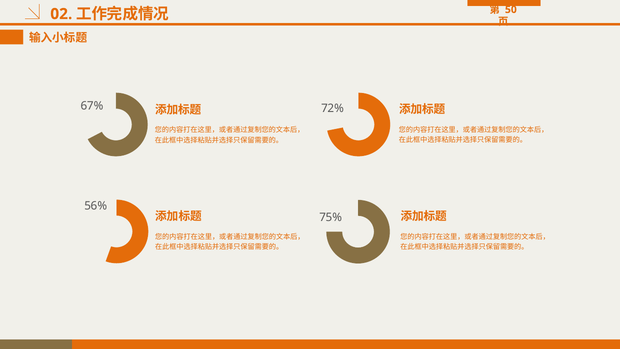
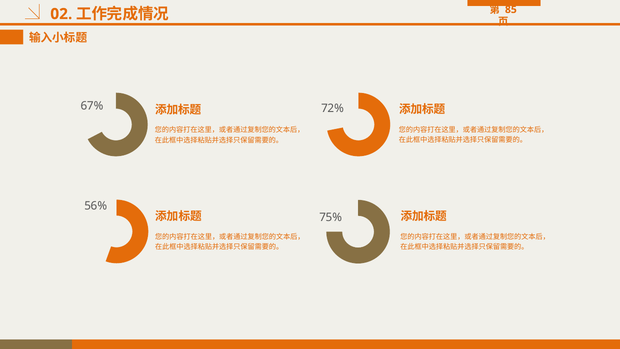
50: 50 -> 85
